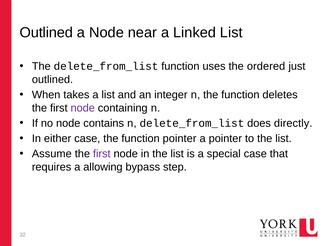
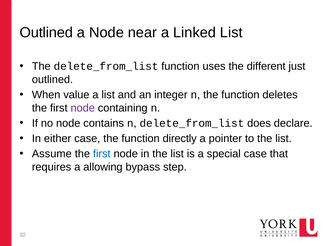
ordered: ordered -> different
takes: takes -> value
directly: directly -> declare
function pointer: pointer -> directly
first at (102, 153) colour: purple -> blue
